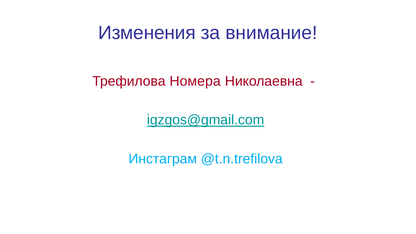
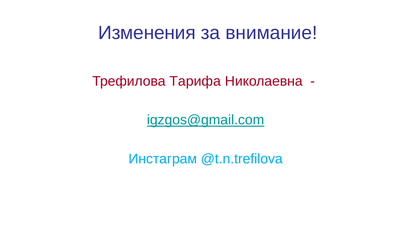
Номера: Номера -> Тарифа
